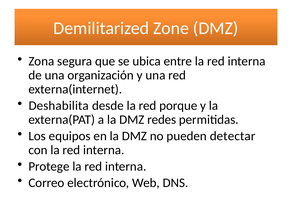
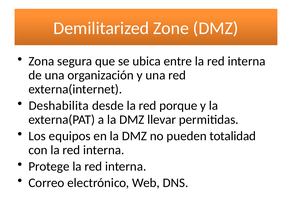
redes: redes -> llevar
detectar: detectar -> totalidad
